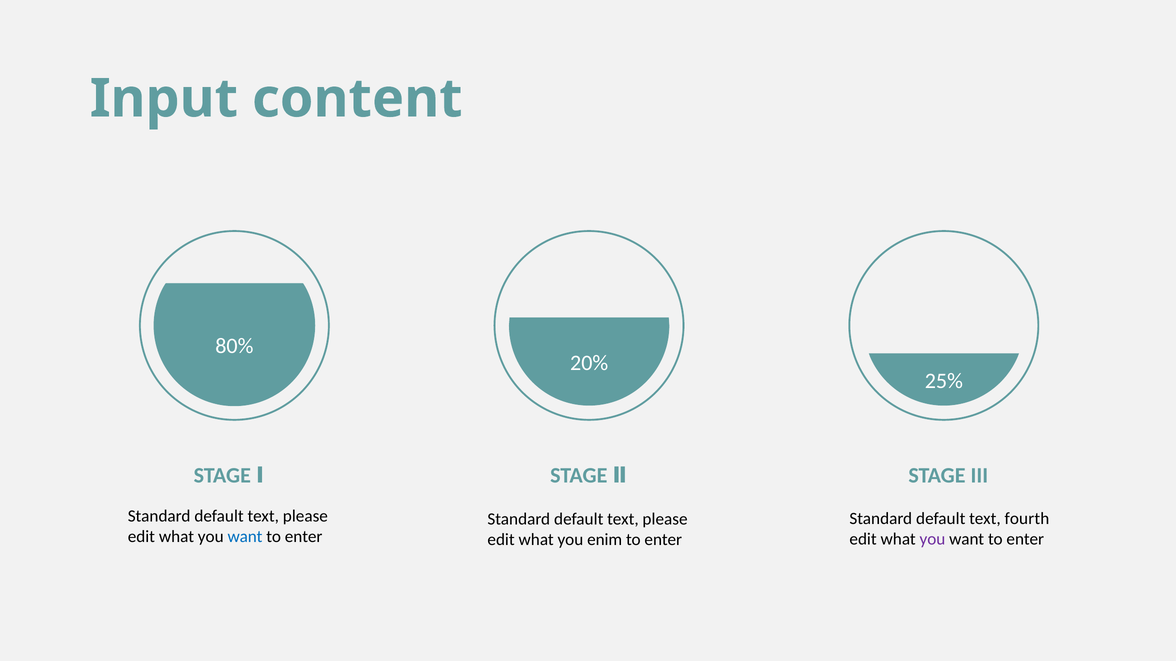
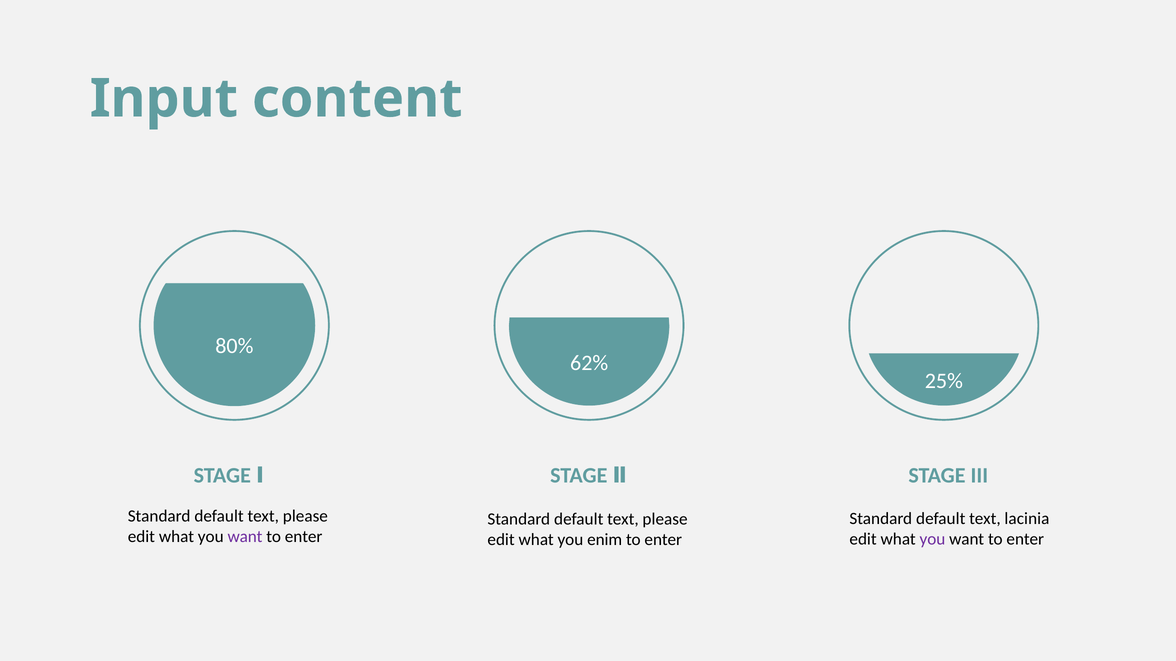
20%: 20% -> 62%
fourth: fourth -> lacinia
want at (245, 537) colour: blue -> purple
